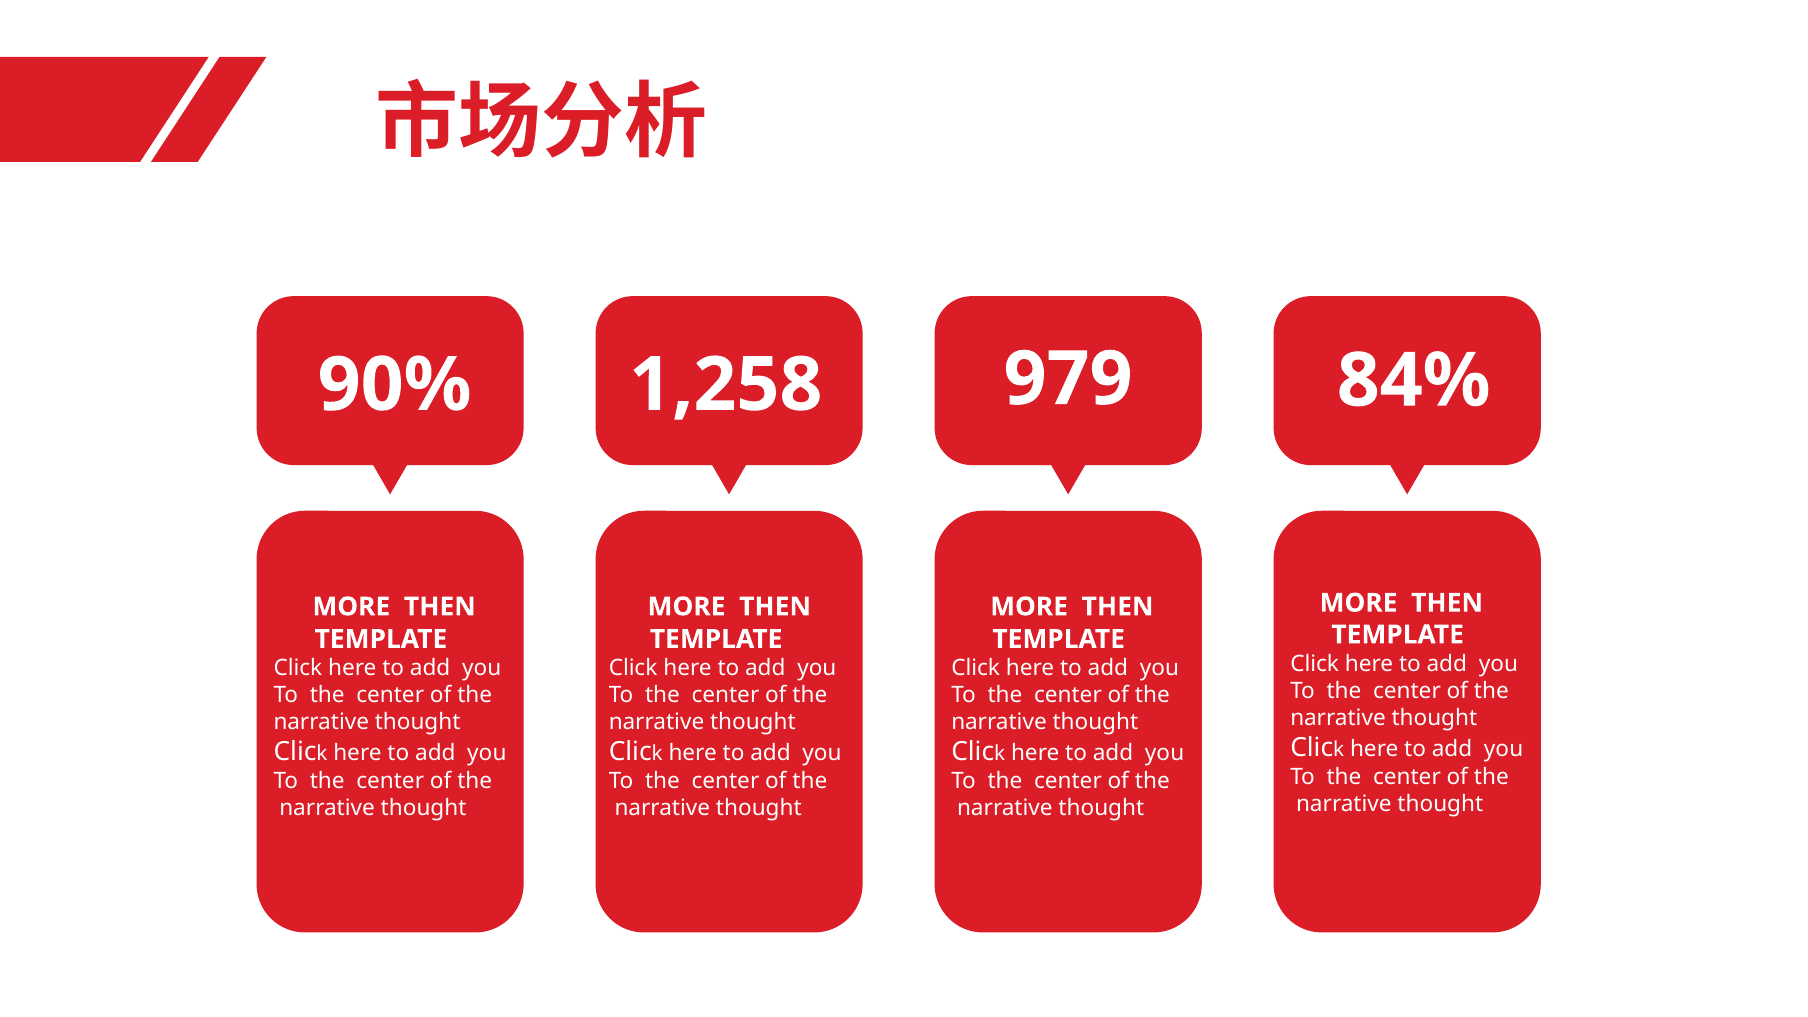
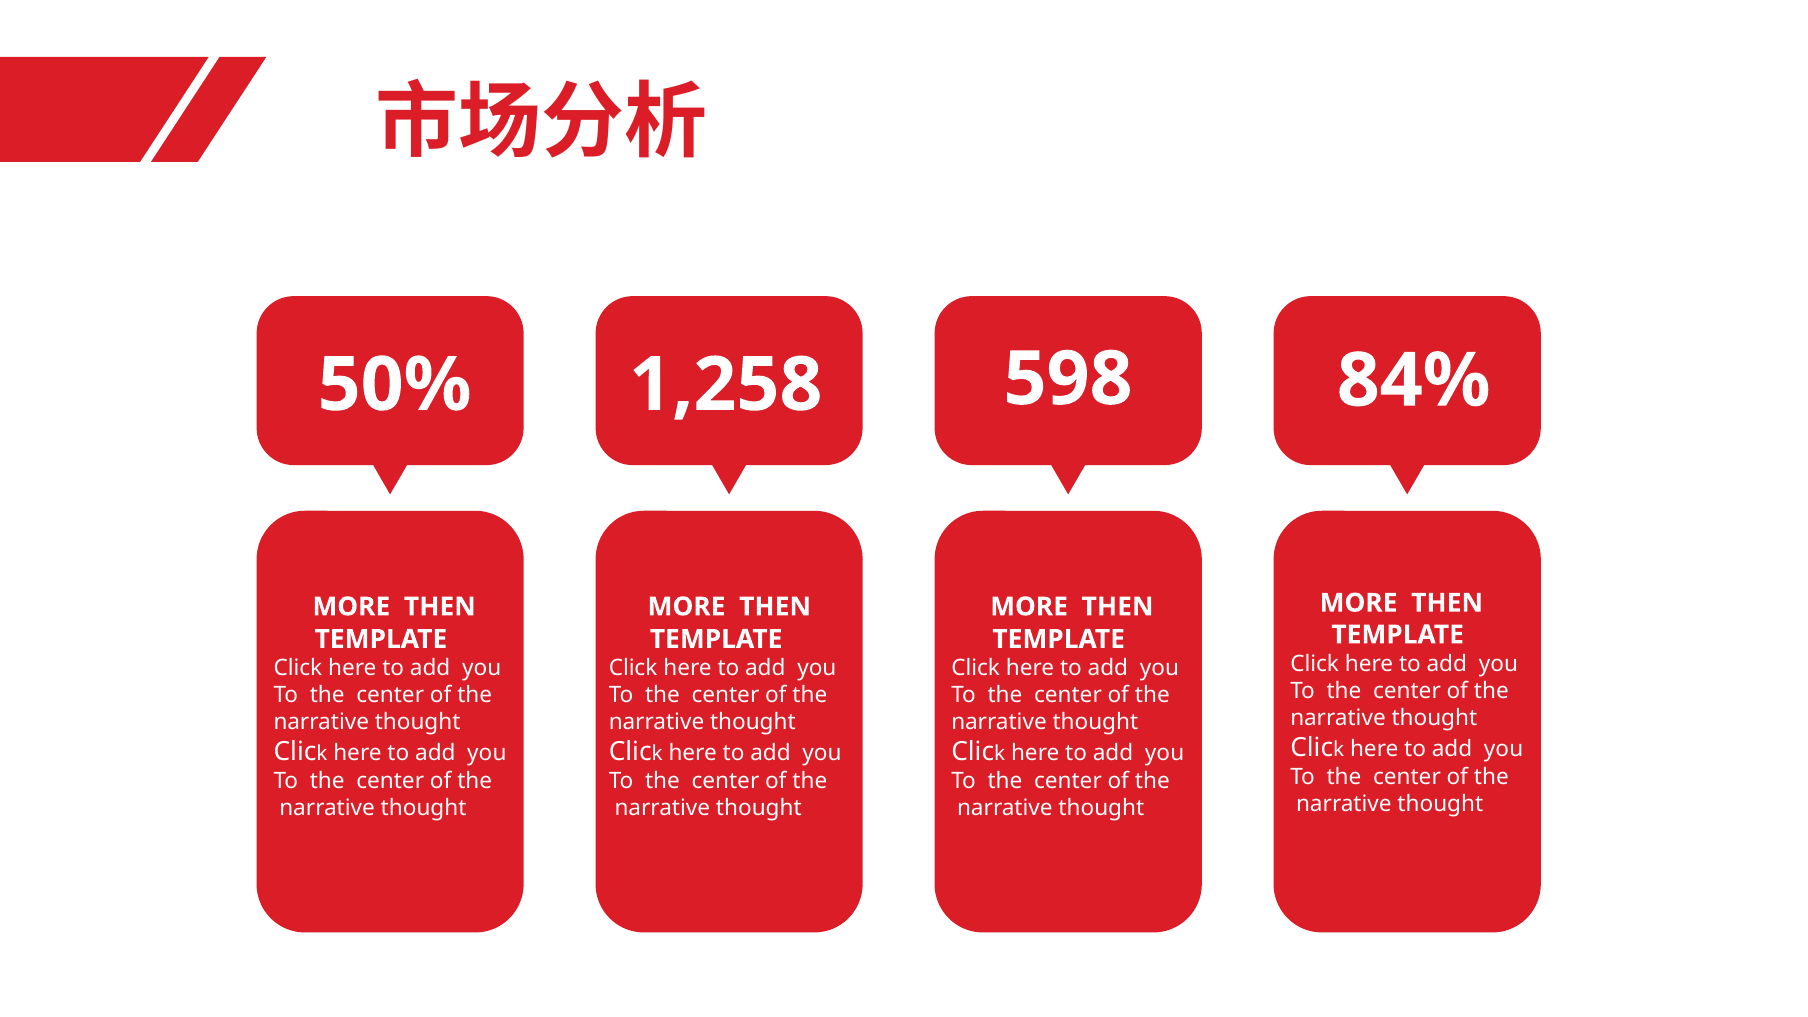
90%: 90% -> 50%
979: 979 -> 598
